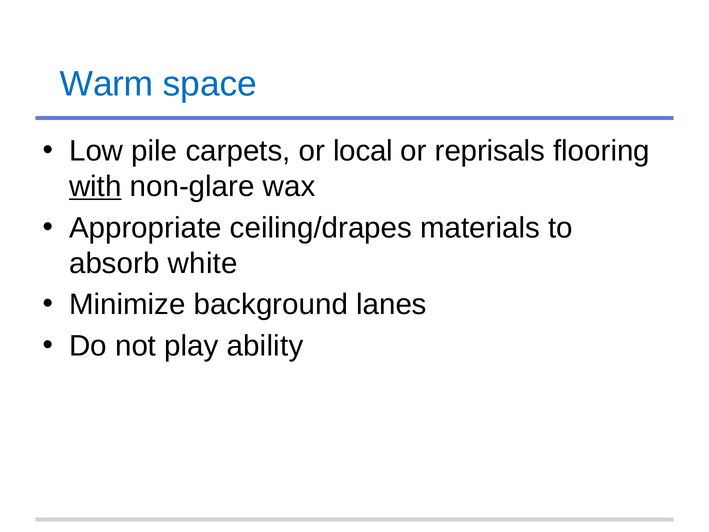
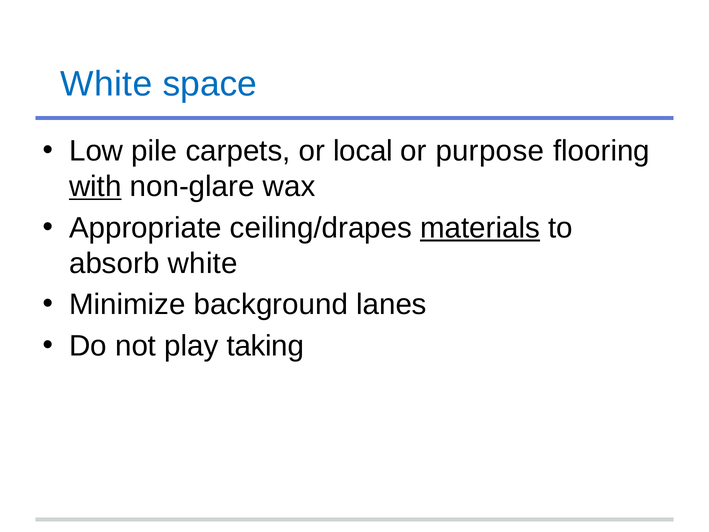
Warm at (107, 84): Warm -> White
reprisals: reprisals -> purpose
materials underline: none -> present
ability: ability -> taking
